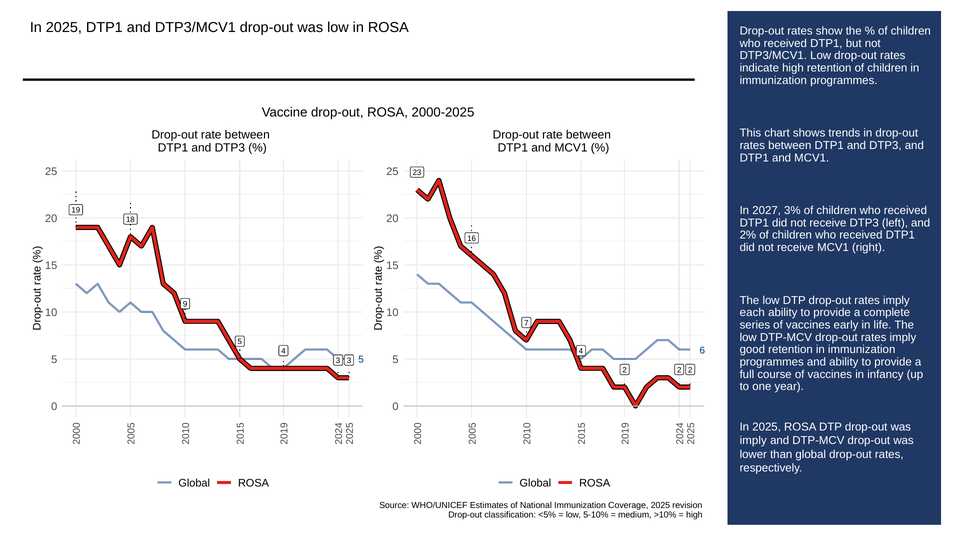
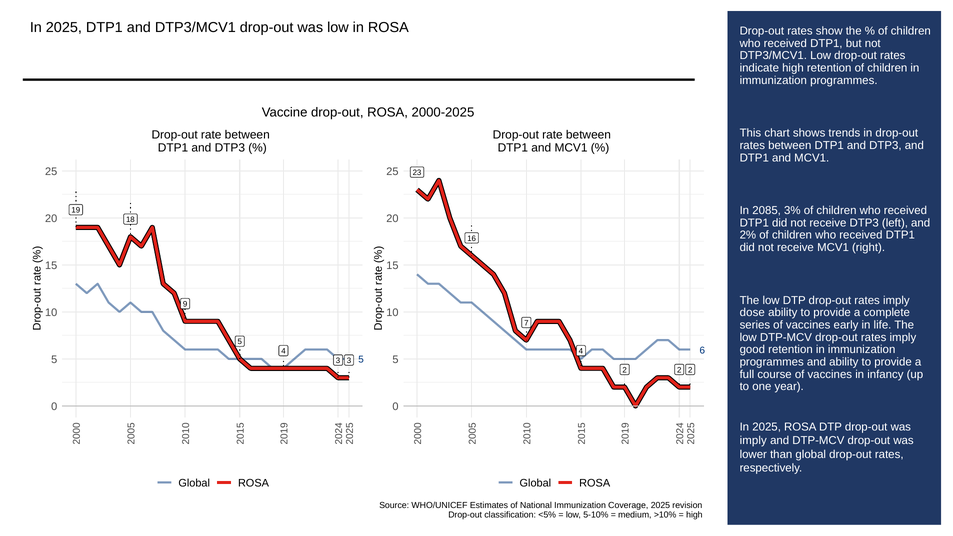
2027: 2027 -> 2085
each: each -> dose
